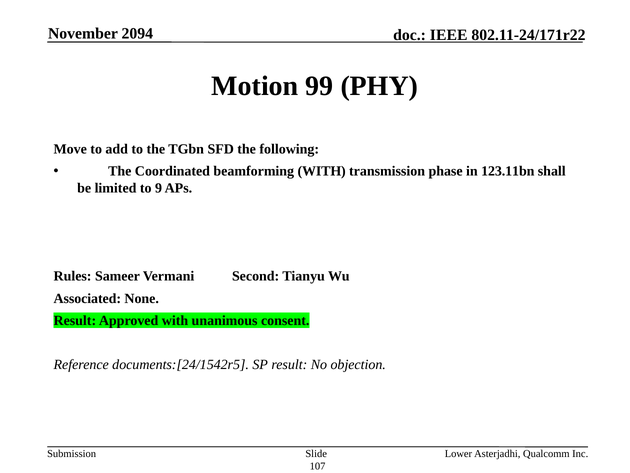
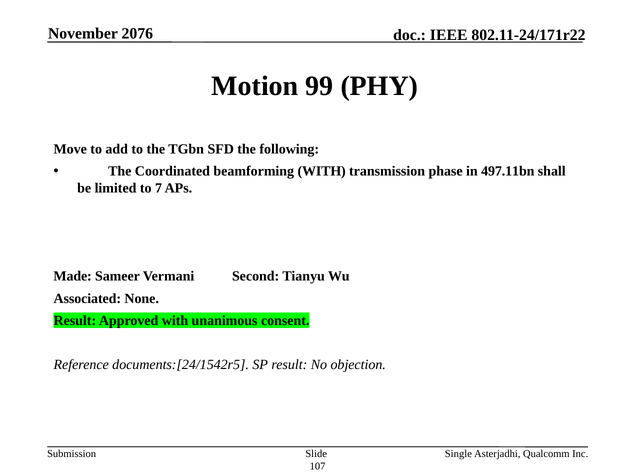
2094: 2094 -> 2076
123.11bn: 123.11bn -> 497.11bn
9: 9 -> 7
Rules: Rules -> Made
Lower: Lower -> Single
